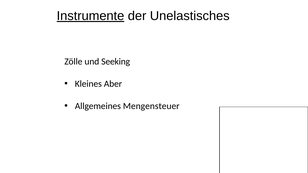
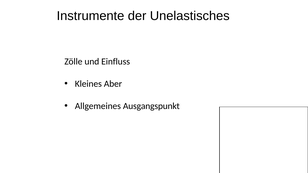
Instrumente underline: present -> none
Seeking: Seeking -> Einfluss
Mengensteuer: Mengensteuer -> Ausgangspunkt
